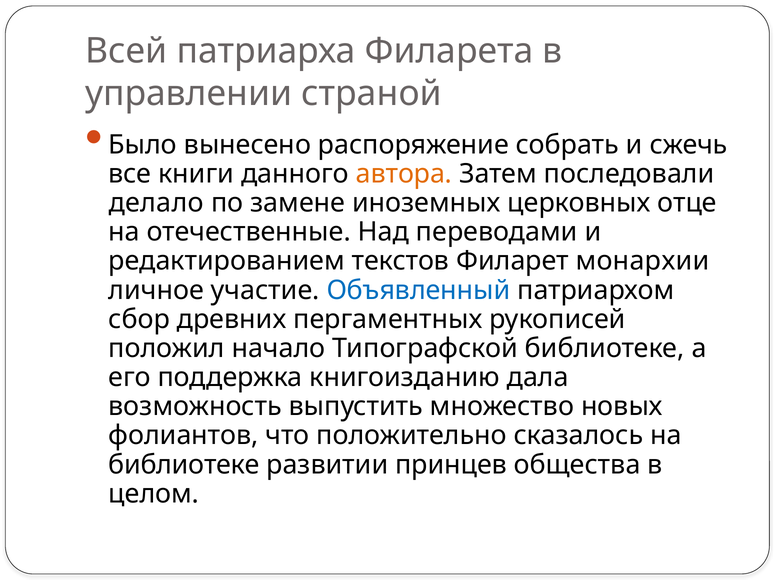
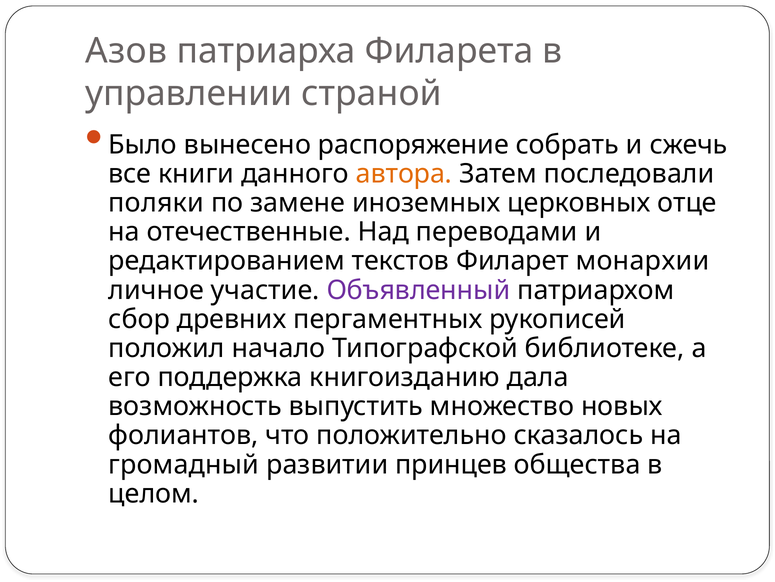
Всей: Всей -> Азов
делало: делало -> поляки
Объявленный colour: blue -> purple
библиотеке at (184, 464): библиотеке -> громадный
